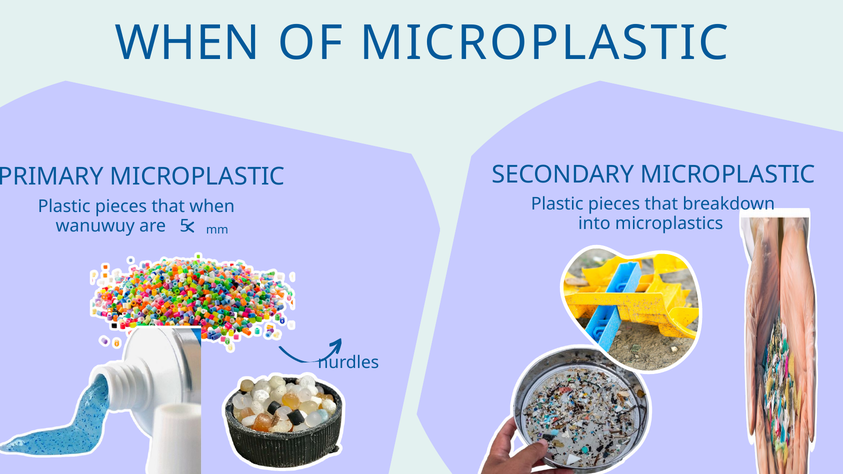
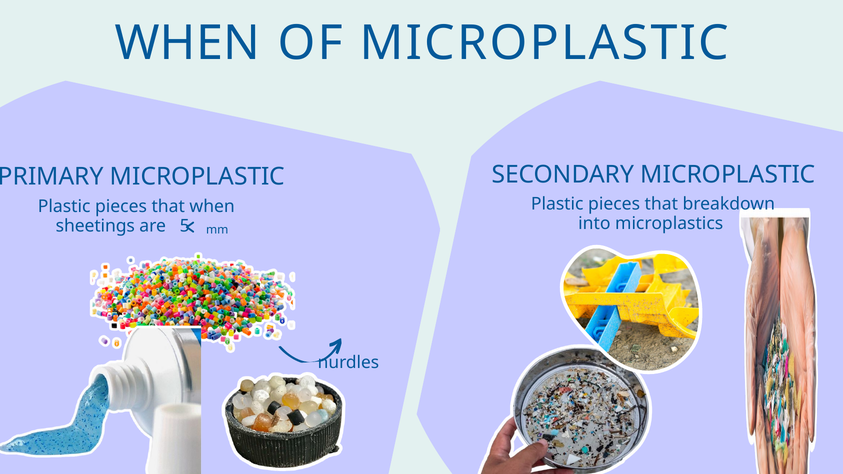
wanuwuy: wanuwuy -> sheetings
